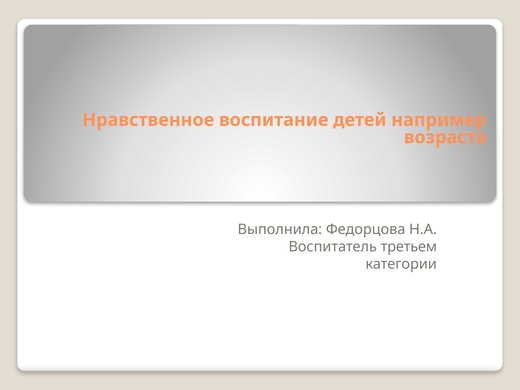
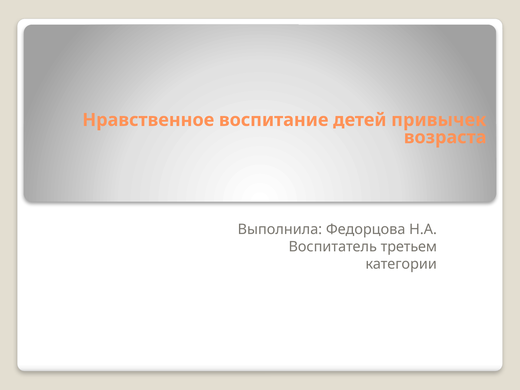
например: например -> привычек
